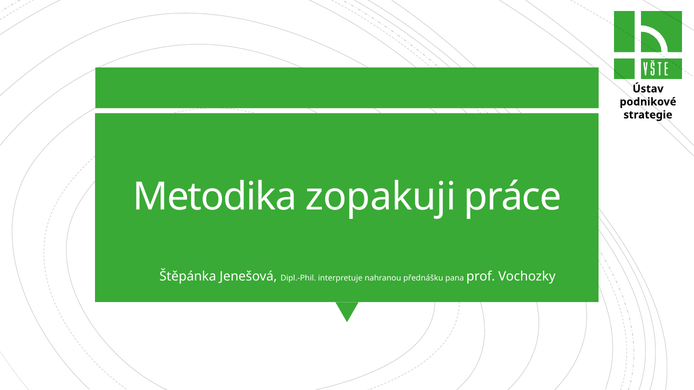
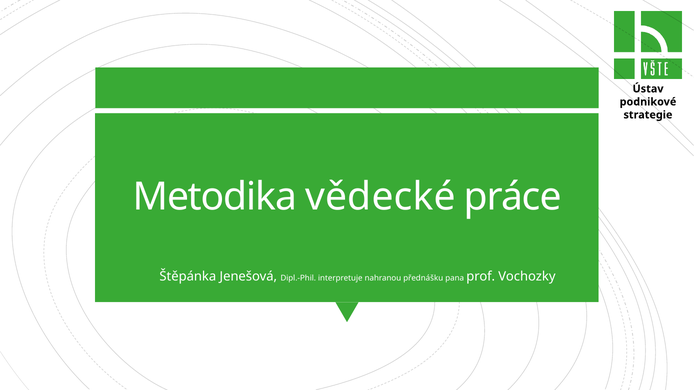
zopakuji: zopakuji -> vědecké
